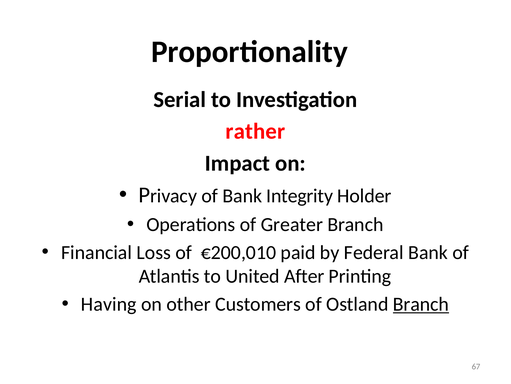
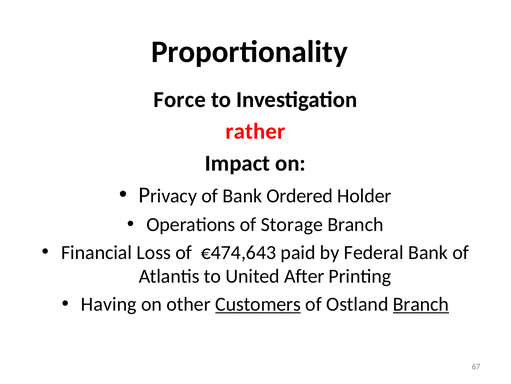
Serial: Serial -> Force
Integrity: Integrity -> Ordered
Greater: Greater -> Storage
€200,010: €200,010 -> €474,643
Customers underline: none -> present
